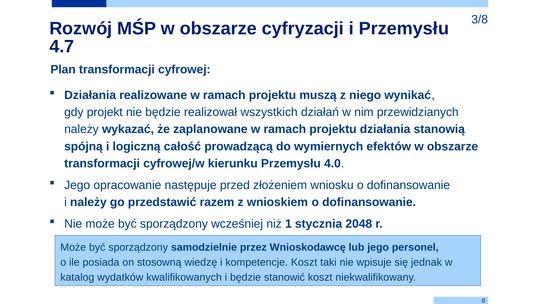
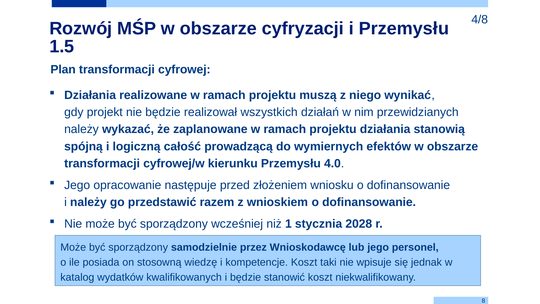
3/8: 3/8 -> 4/8
4.7: 4.7 -> 1.5
2048: 2048 -> 2028
